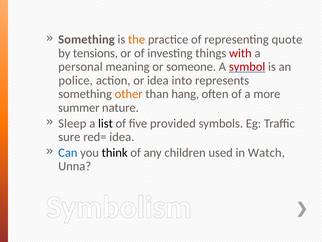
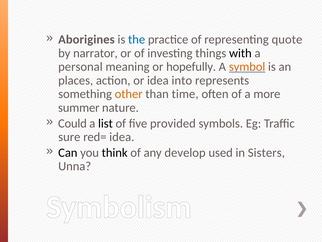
Something at (86, 40): Something -> Aborigines
the colour: orange -> blue
tensions: tensions -> narrator
with colour: red -> black
someone: someone -> hopefully
symbol colour: red -> orange
police: police -> places
hang: hang -> time
Sleep: Sleep -> Could
Can colour: blue -> black
children: children -> develop
Watch: Watch -> Sisters
